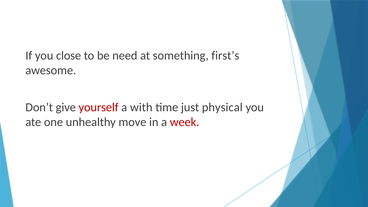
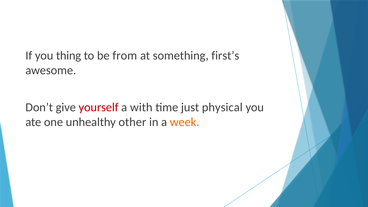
close: close -> thing
need: need -> from
move: move -> other
week colour: red -> orange
